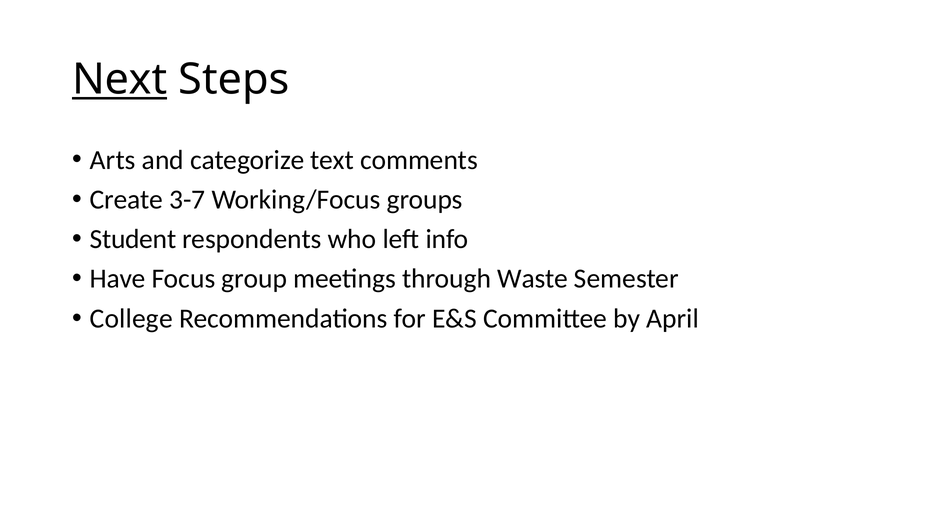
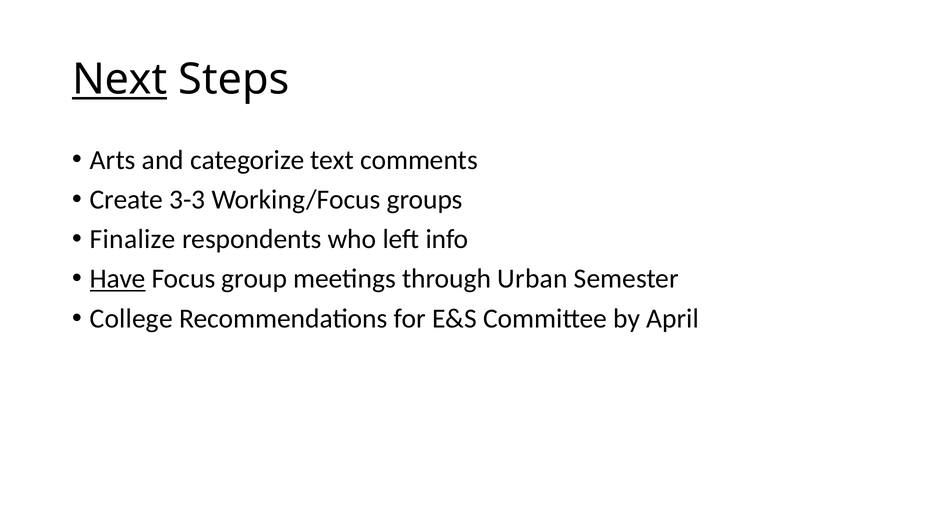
3-7: 3-7 -> 3-3
Student: Student -> Finalize
Have underline: none -> present
Waste: Waste -> Urban
